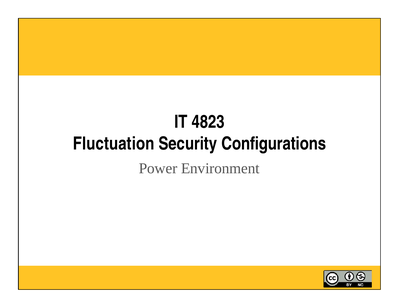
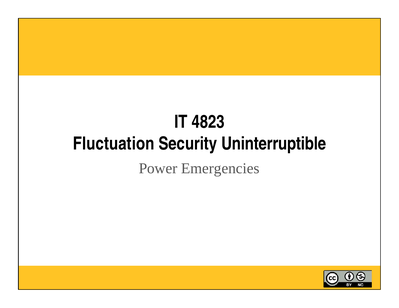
Configurations: Configurations -> Uninterruptible
Environment: Environment -> Emergencies
